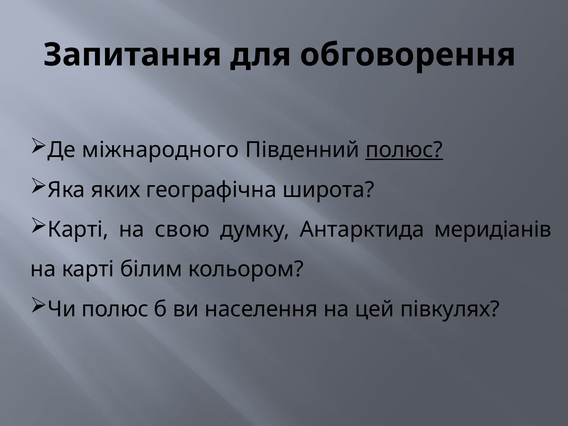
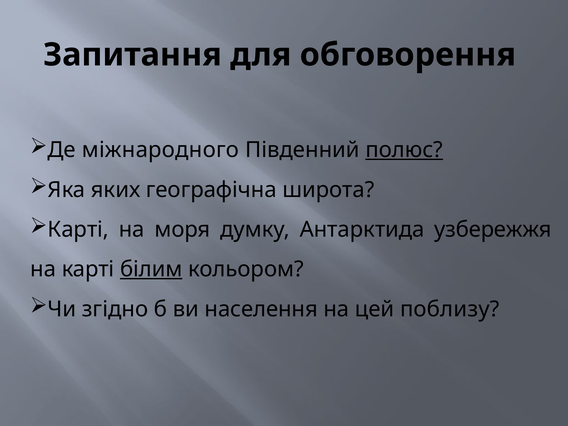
свою: свою -> моря
меридіанів: меридіанів -> узбережжя
білим underline: none -> present
Чи полюс: полюс -> згідно
півкулях: півкулях -> поблизу
